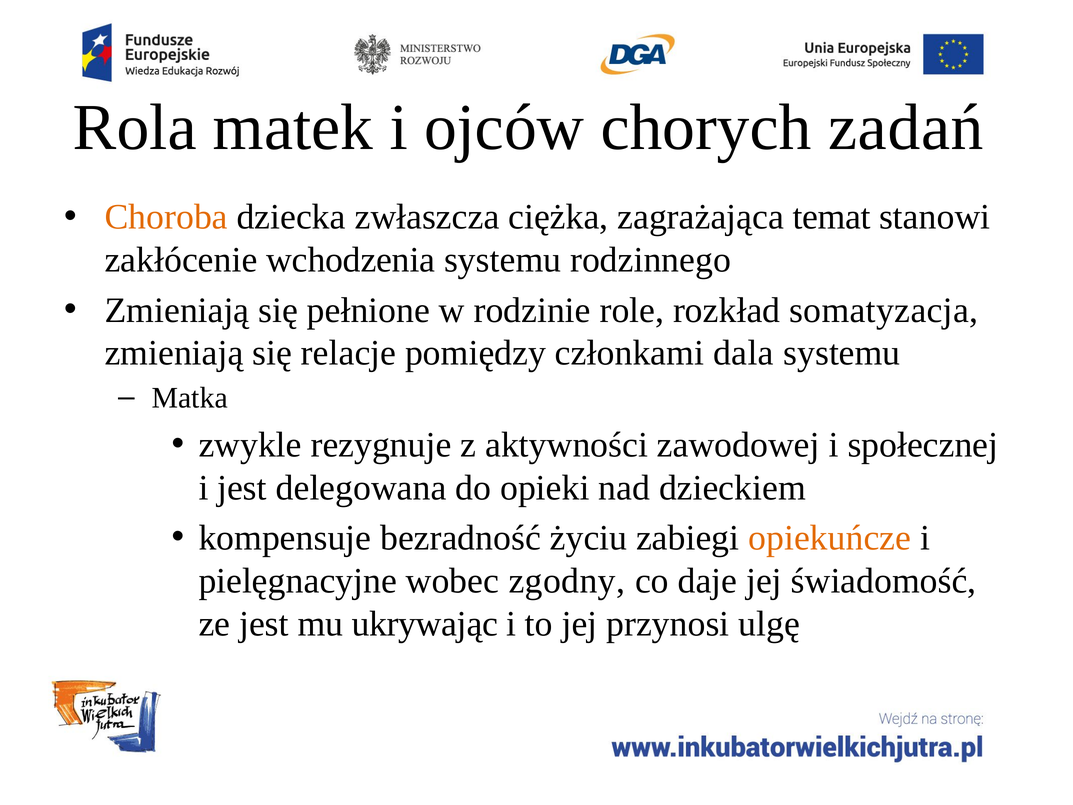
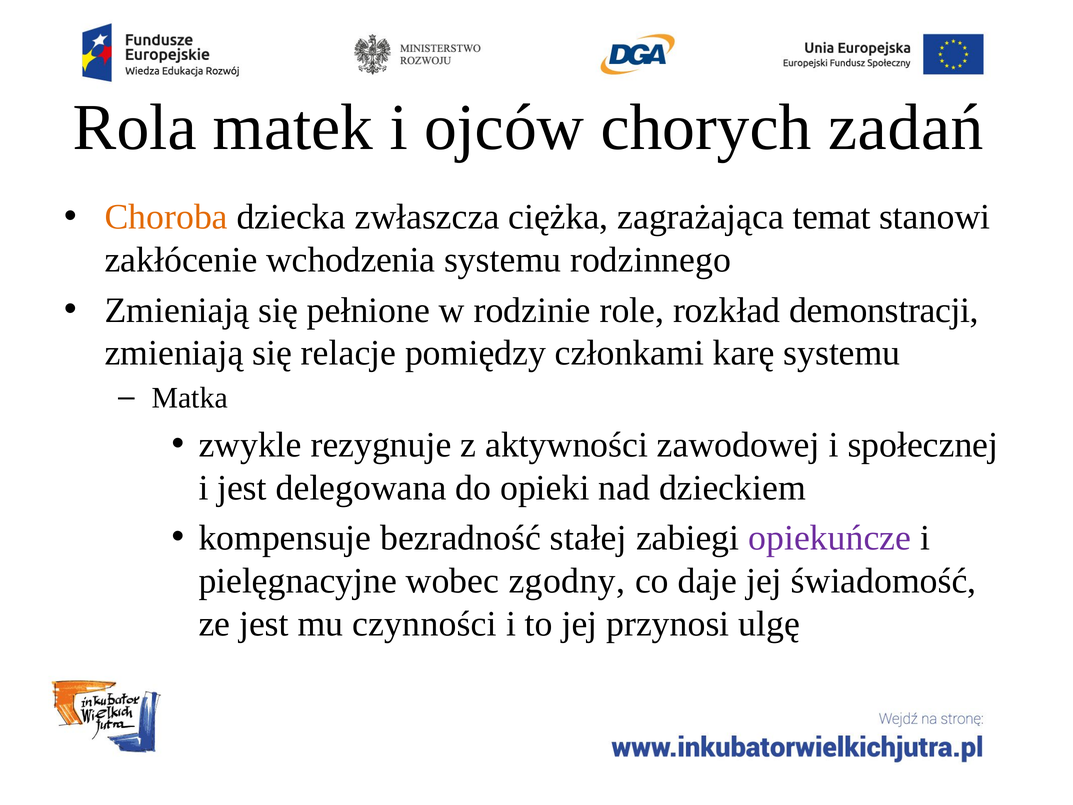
somatyzacja: somatyzacja -> demonstracji
dala: dala -> karę
życiu: życiu -> stałej
opiekuńcze colour: orange -> purple
ukrywając: ukrywając -> czynności
